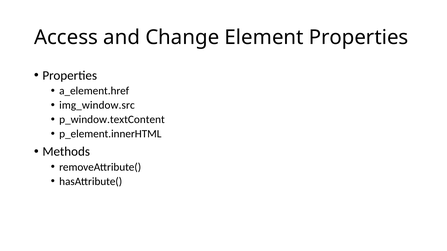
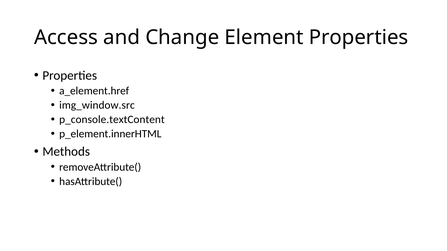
p_window.textContent: p_window.textContent -> p_console.textContent
